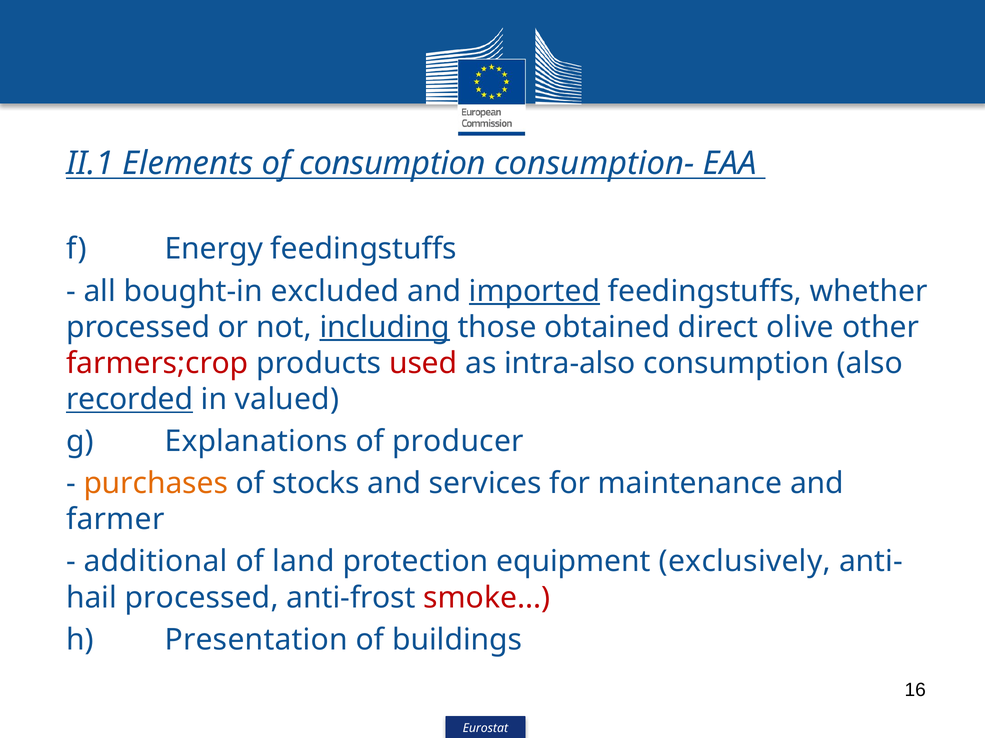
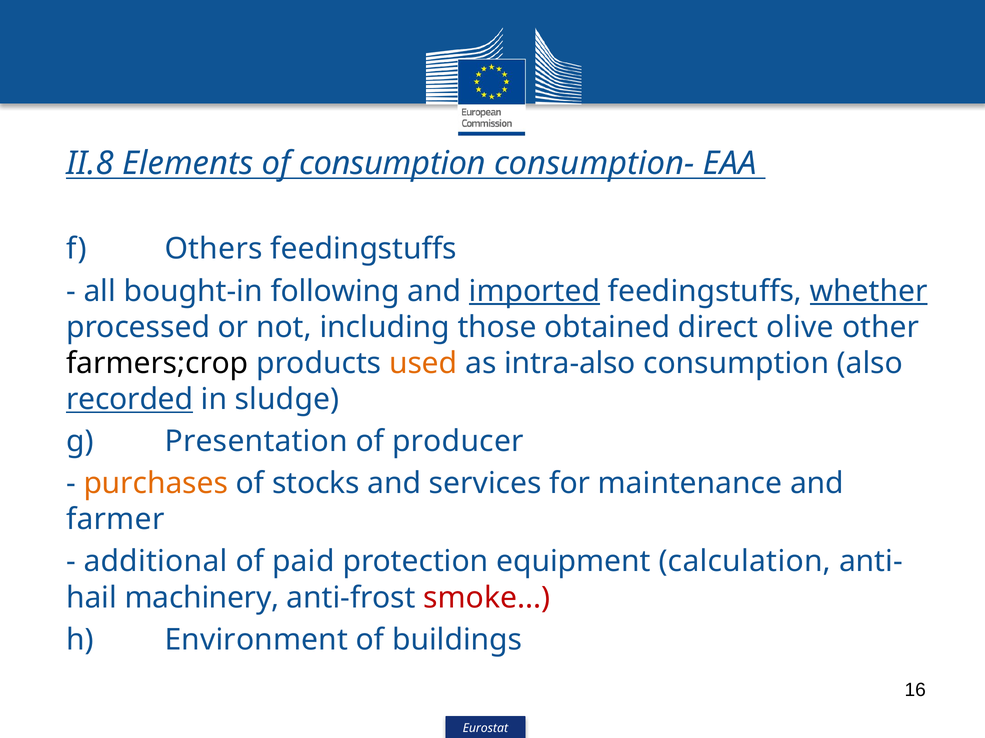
II.1: II.1 -> II.8
Energy: Energy -> Others
excluded: excluded -> following
whether underline: none -> present
including underline: present -> none
farmers;crop colour: red -> black
used colour: red -> orange
valued: valued -> sludge
Explanations: Explanations -> Presentation
land: land -> paid
exclusively: exclusively -> calculation
processed at (202, 598): processed -> machinery
Presentation: Presentation -> Environment
